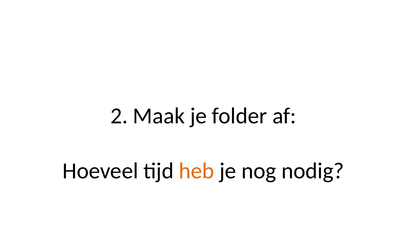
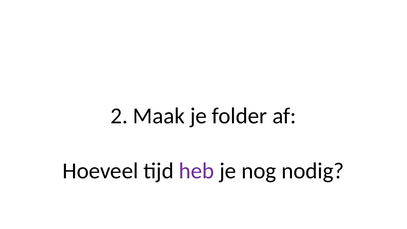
heb colour: orange -> purple
